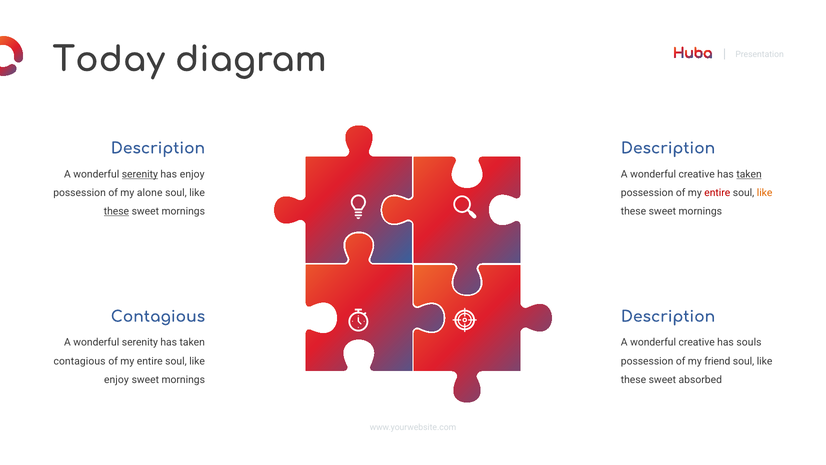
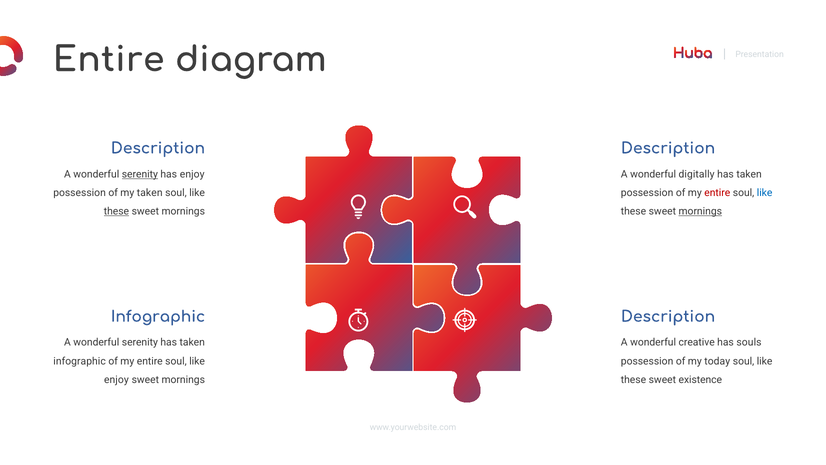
Today at (109, 60): Today -> Entire
creative at (697, 174): creative -> digitally
taken at (749, 174) underline: present -> none
my alone: alone -> taken
like at (765, 193) colour: orange -> blue
mornings at (700, 211) underline: none -> present
Contagious at (158, 316): Contagious -> Infographic
contagious at (80, 361): contagious -> infographic
friend: friend -> today
absorbed: absorbed -> existence
